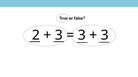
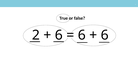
3 at (59, 35): 3 -> 6
3 at (82, 35): 3 -> 6
3 at (105, 35): 3 -> 6
